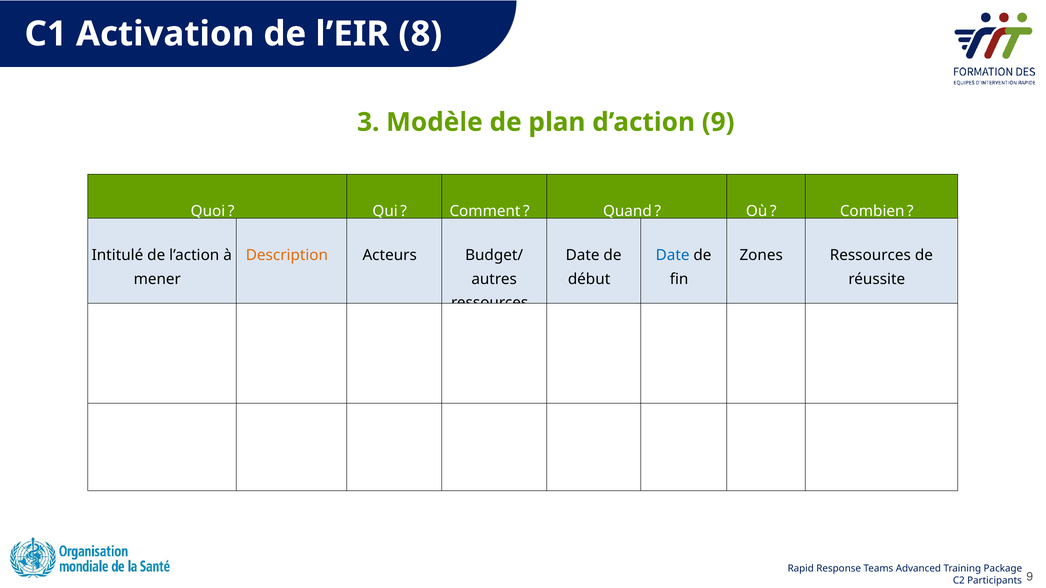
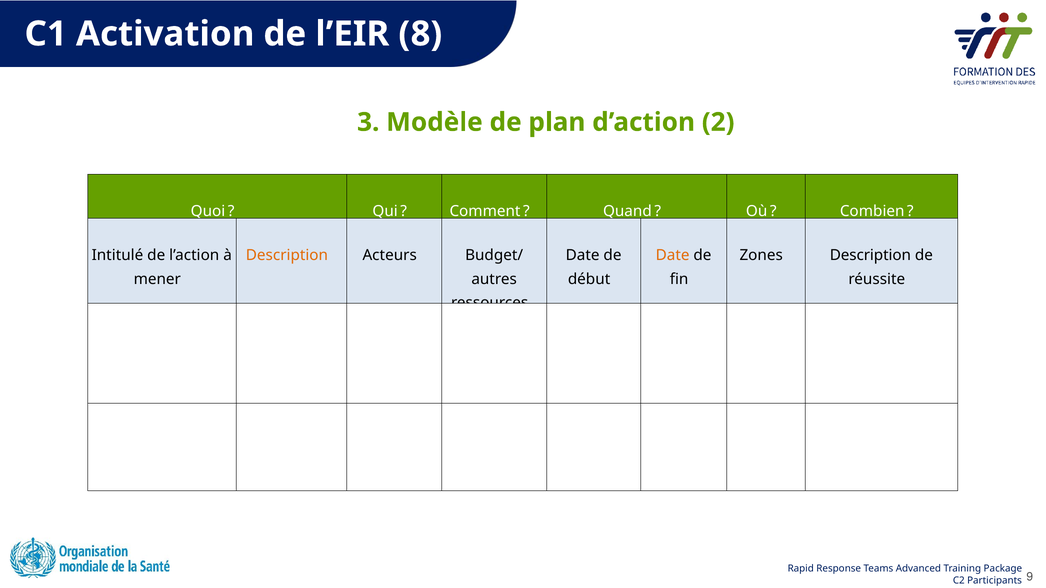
d’action 9: 9 -> 2
Date at (673, 255) colour: blue -> orange
Zones Ressources: Ressources -> Description
